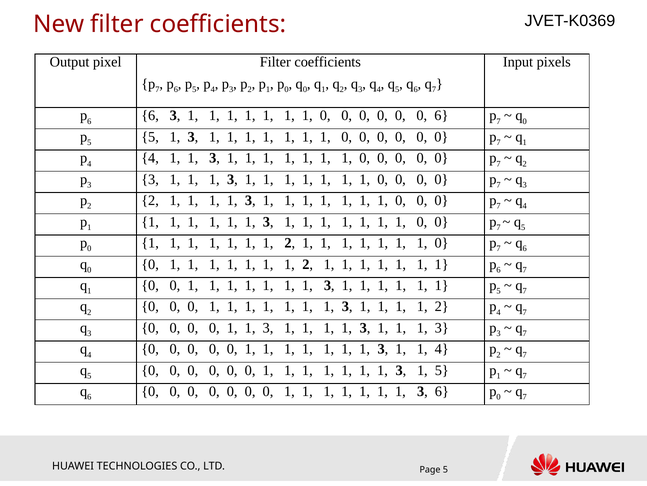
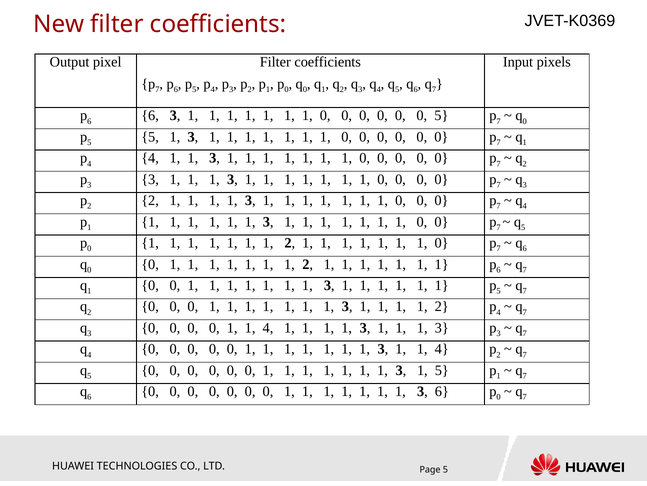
0 6: 6 -> 5
0 1 1 3: 3 -> 4
